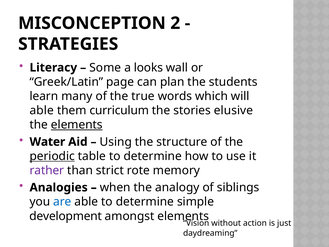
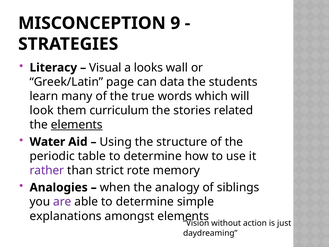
2: 2 -> 9
Some: Some -> Visual
plan: plan -> data
able at (42, 110): able -> look
elusive: elusive -> related
periodic underline: present -> none
are colour: blue -> purple
development: development -> explanations
